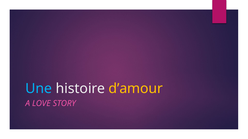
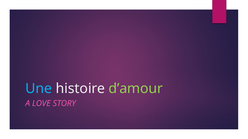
d’amour colour: yellow -> light green
